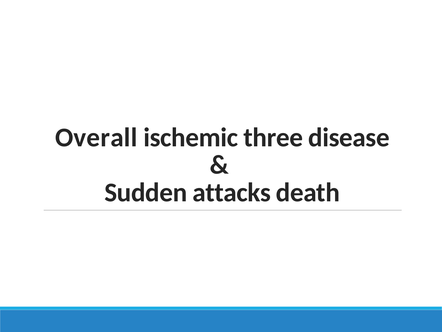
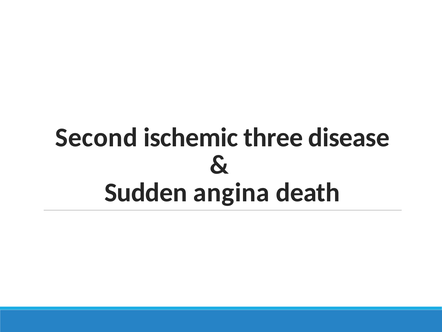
Overall: Overall -> Second
attacks: attacks -> angina
